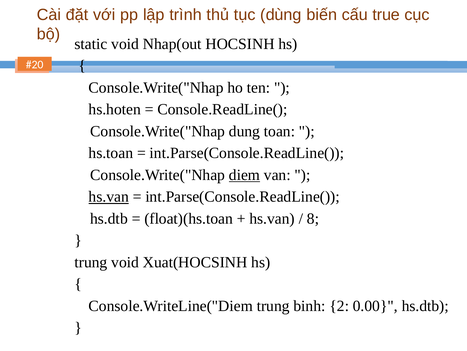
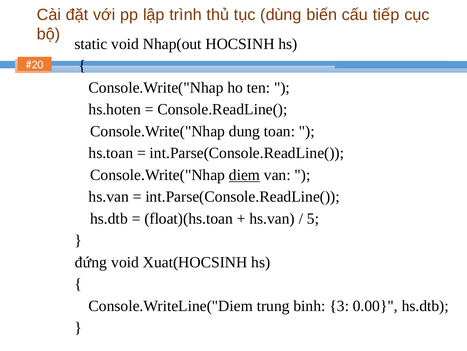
true: true -> tiếp
hs.van at (109, 196) underline: present -> none
8: 8 -> 5
trung at (91, 262): trung -> đứng
2: 2 -> 3
